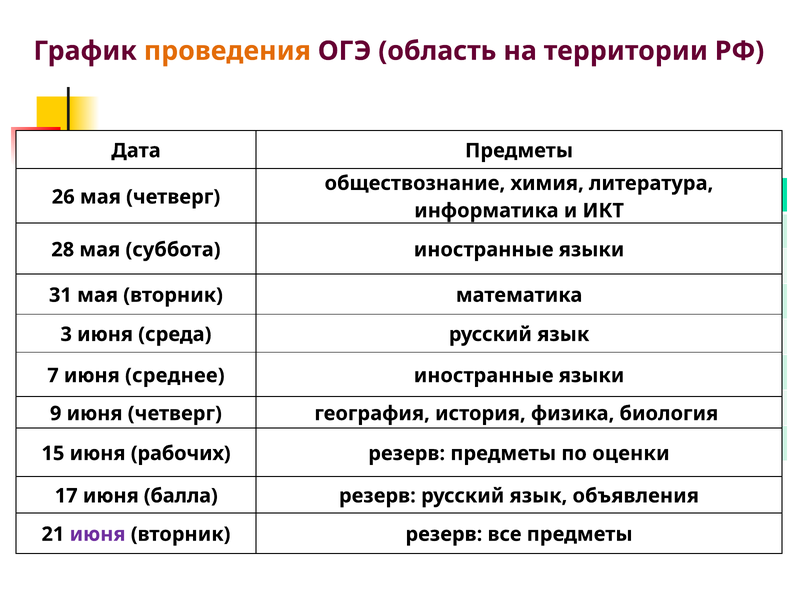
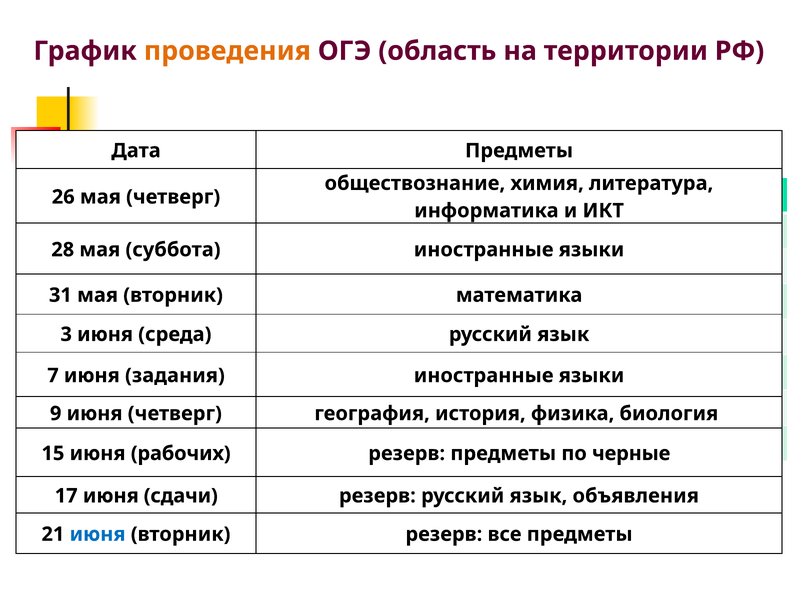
среднее: среднее -> задания
оценки: оценки -> черные
балла: балла -> сдачи
июня at (98, 534) colour: purple -> blue
